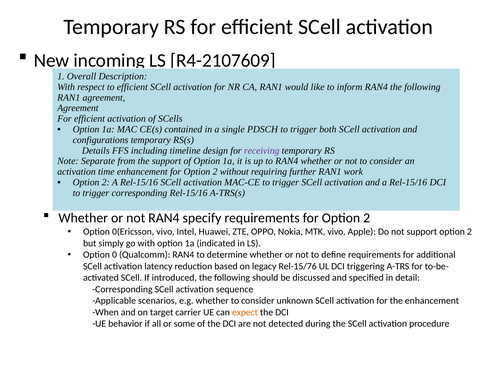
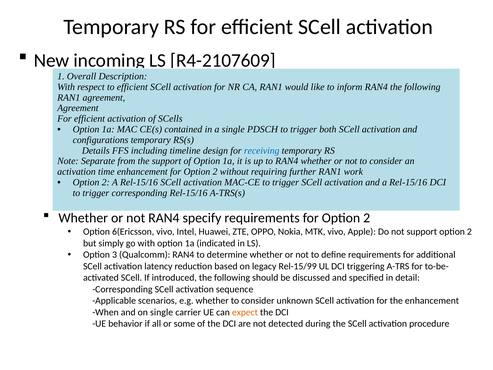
receiving colour: purple -> blue
0(Ericsson: 0(Ericsson -> 6(Ericsson
0: 0 -> 3
Rel-15/76: Rel-15/76 -> Rel-15/99
on target: target -> single
